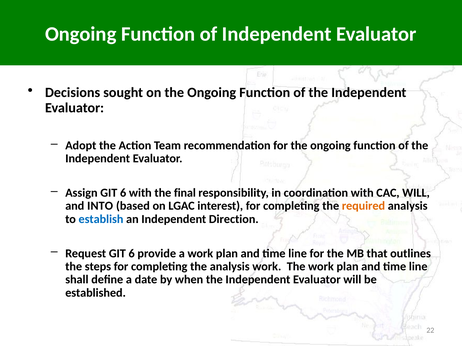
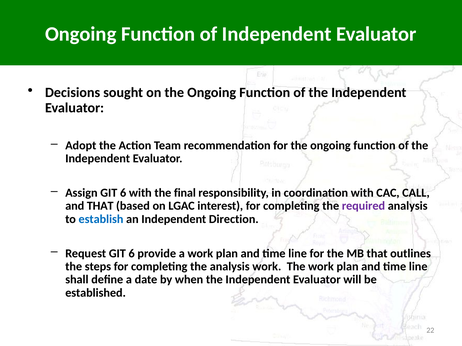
CAC WILL: WILL -> CALL
and INTO: INTO -> THAT
required colour: orange -> purple
